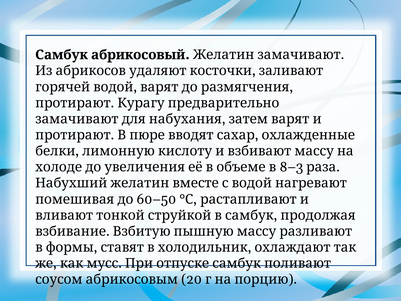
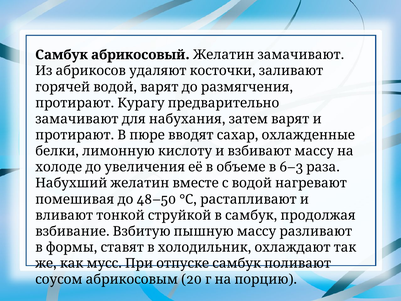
8–3: 8–3 -> 6–3
60–50: 60–50 -> 48–50
